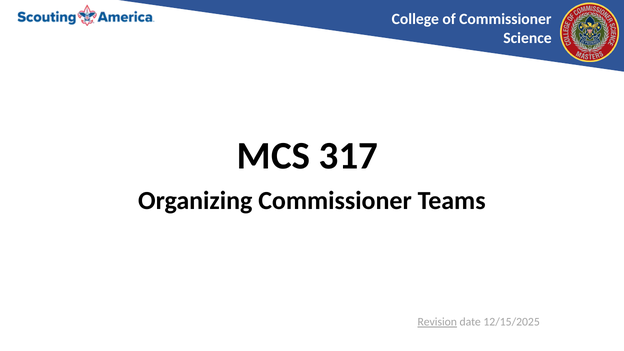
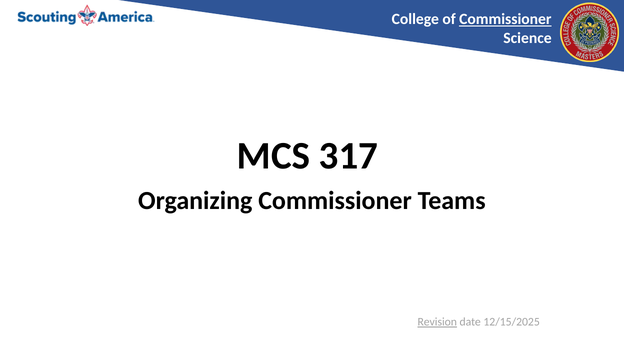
Commissioner at (505, 19) underline: none -> present
